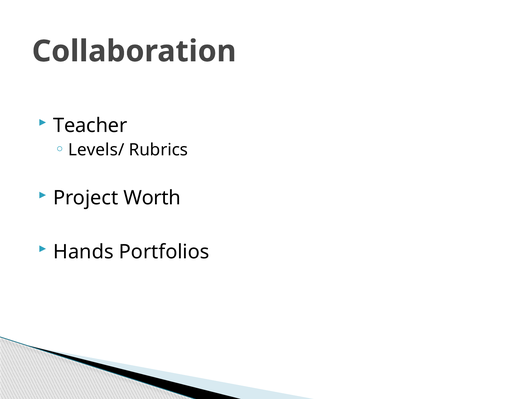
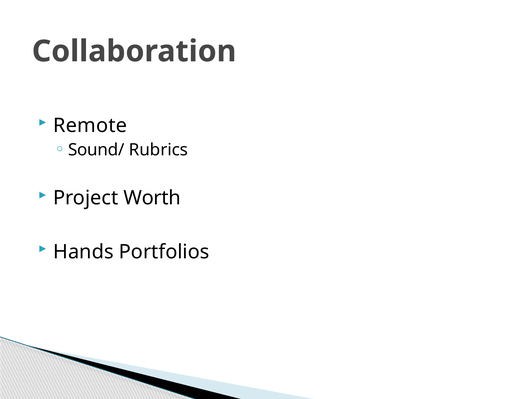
Teacher: Teacher -> Remote
Levels/: Levels/ -> Sound/
